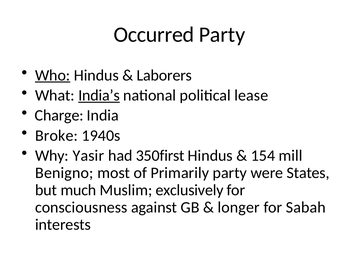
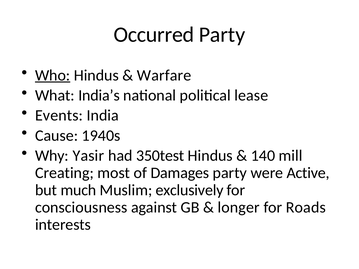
Laborers: Laborers -> Warfare
India’s underline: present -> none
Charge: Charge -> Events
Broke: Broke -> Cause
350first: 350first -> 350test
154: 154 -> 140
Benigno: Benigno -> Creating
Primarily: Primarily -> Damages
States: States -> Active
Sabah: Sabah -> Roads
